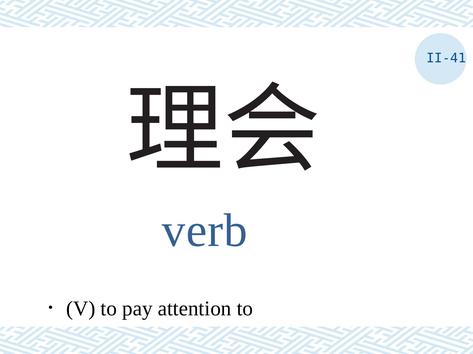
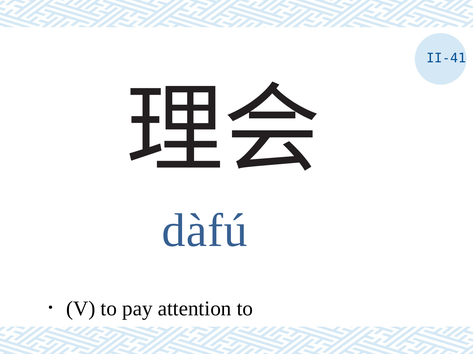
verb: verb -> dàfú
